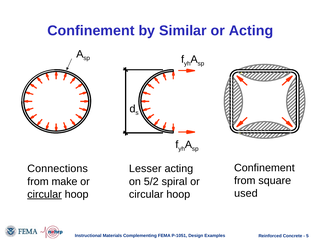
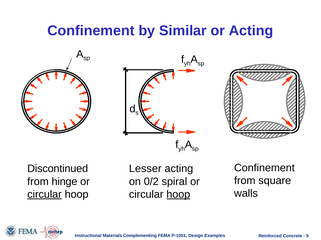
Connections: Connections -> Discontinued
make: make -> hinge
5/2: 5/2 -> 0/2
used: used -> walls
hoop at (178, 195) underline: none -> present
